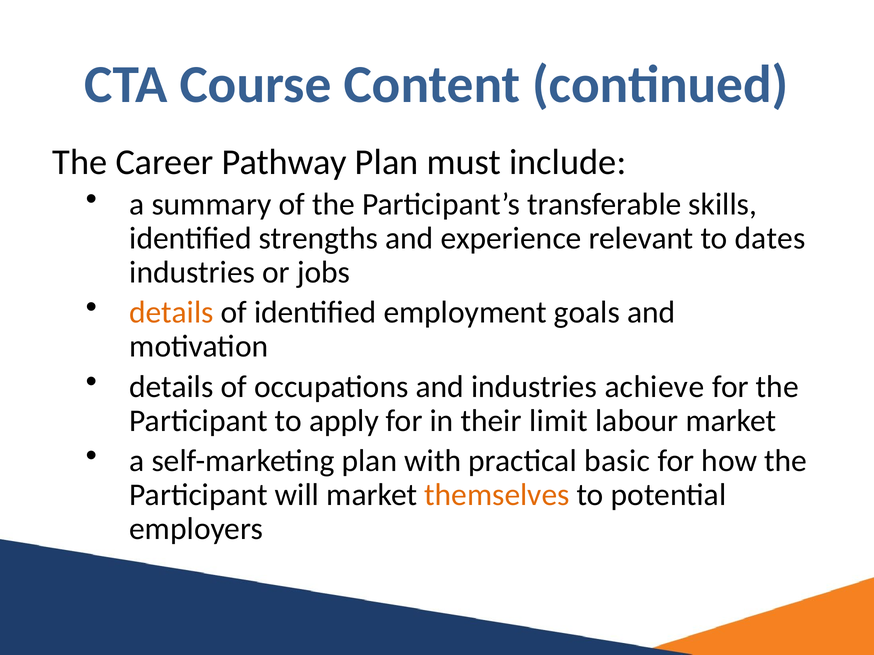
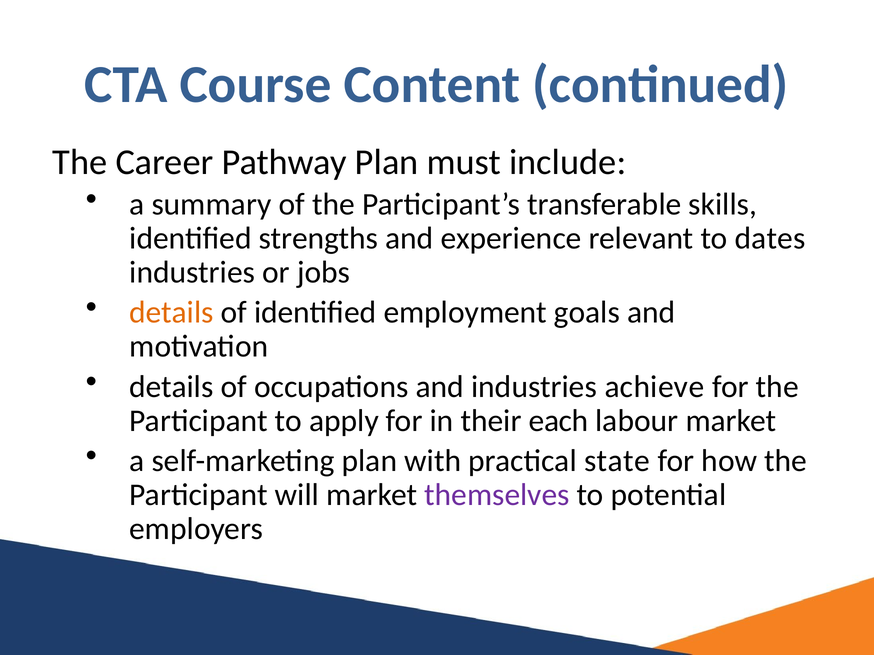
limit: limit -> each
basic: basic -> state
themselves colour: orange -> purple
